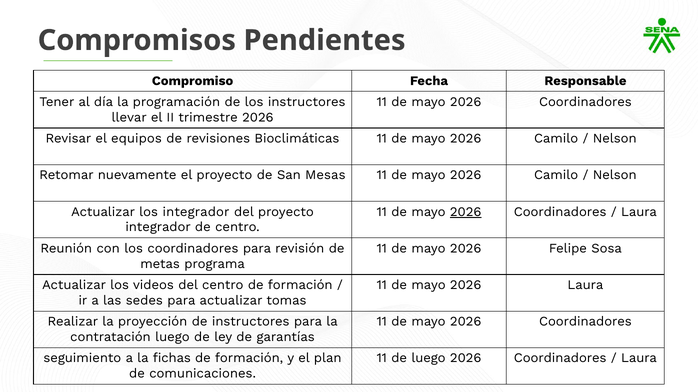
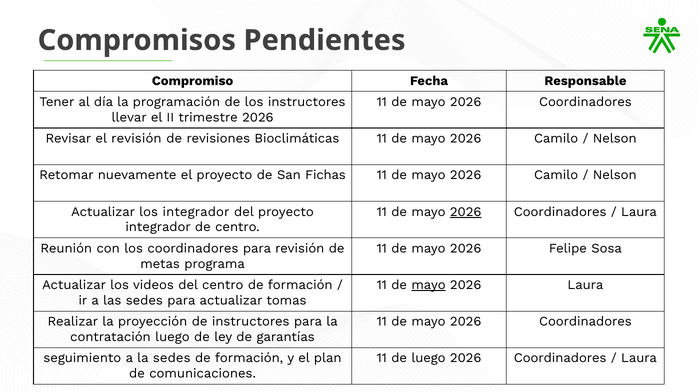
el equipos: equipos -> revisión
Mesas: Mesas -> Fichas
mayo at (429, 285) underline: none -> present
la fichas: fichas -> sedes
